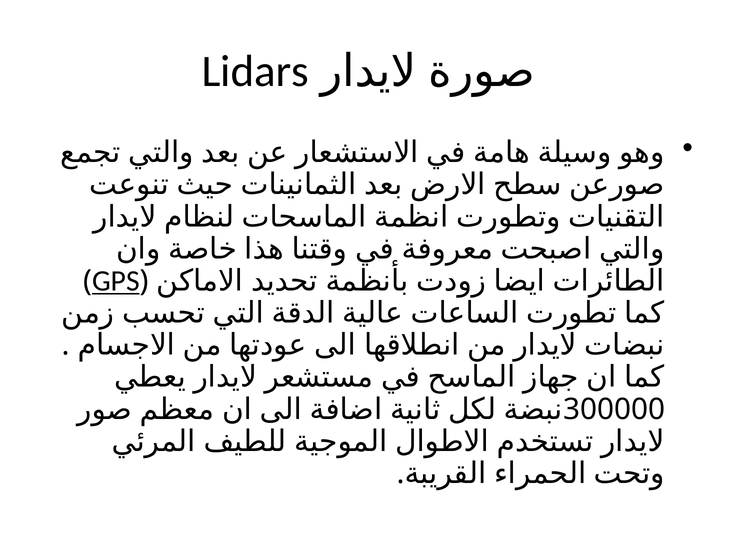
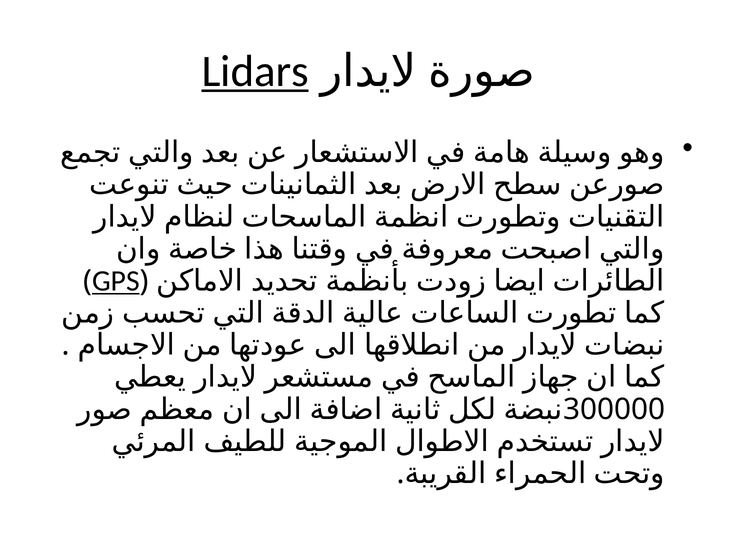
Lidars underline: none -> present
